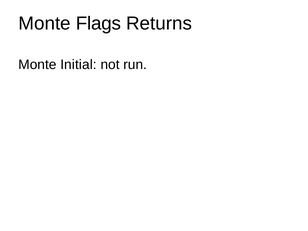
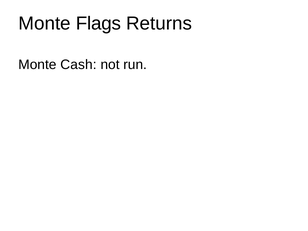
Initial: Initial -> Cash
